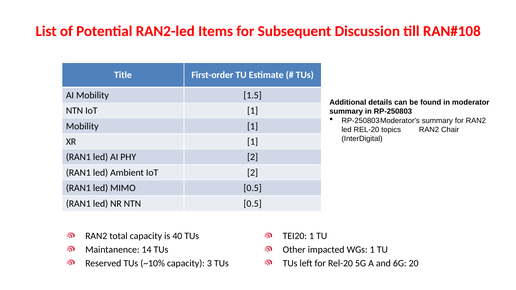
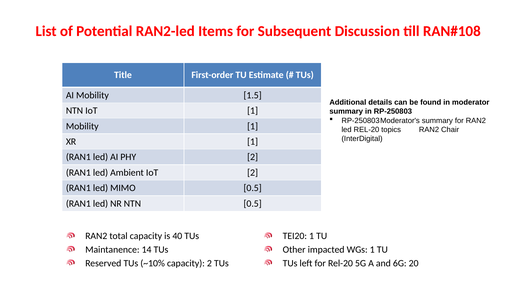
capacity 3: 3 -> 2
